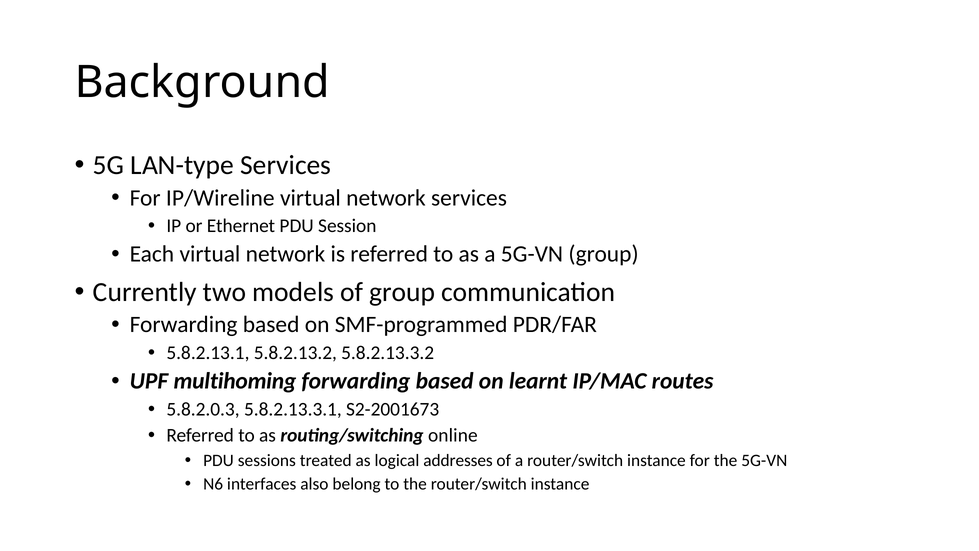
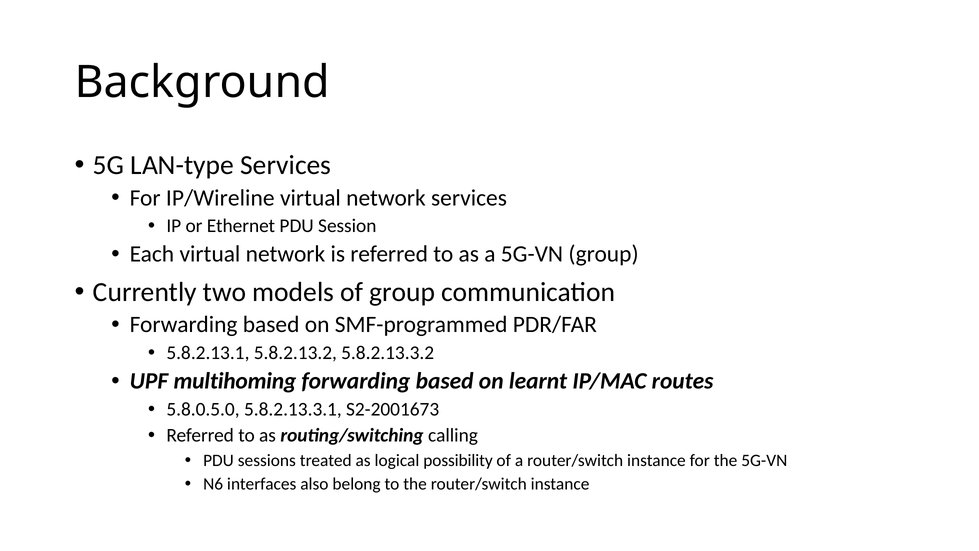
5.8.2.0.3: 5.8.2.0.3 -> 5.8.0.5.0
online: online -> calling
addresses: addresses -> possibility
